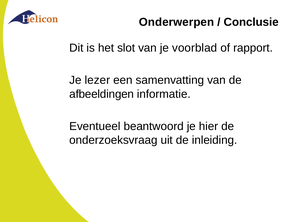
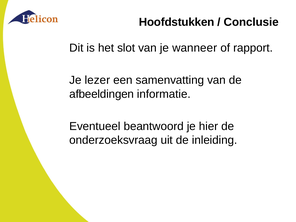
Onderwerpen: Onderwerpen -> Hoofdstukken
voorblad: voorblad -> wanneer
